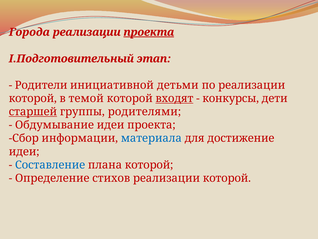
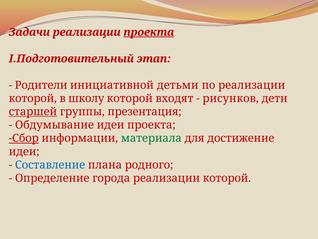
Города: Города -> Задачи
темой: темой -> школу
входят underline: present -> none
конкурсы: конкурсы -> рисунков
родителями: родителями -> презентация
Сбор underline: none -> present
материала colour: blue -> green
плана которой: которой -> родного
стихов: стихов -> города
